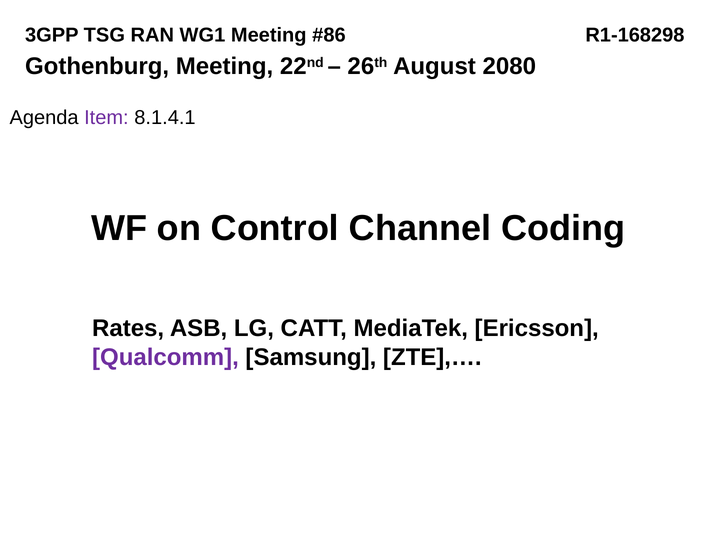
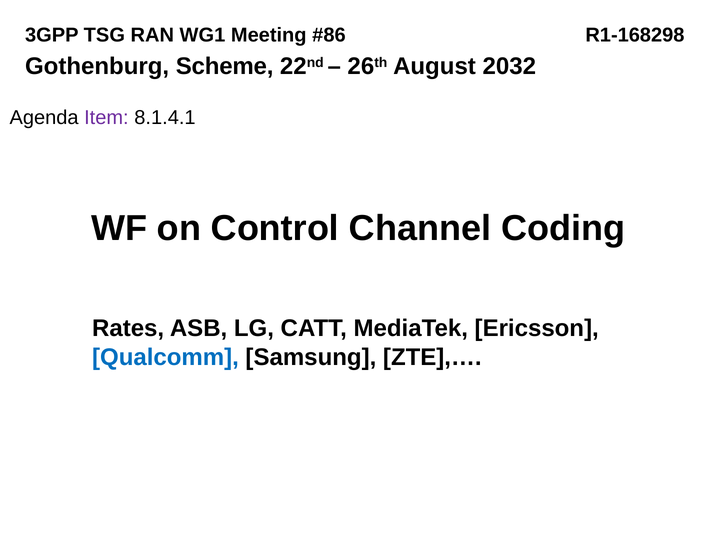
Gothenburg Meeting: Meeting -> Scheme
2080: 2080 -> 2032
Qualcomm colour: purple -> blue
